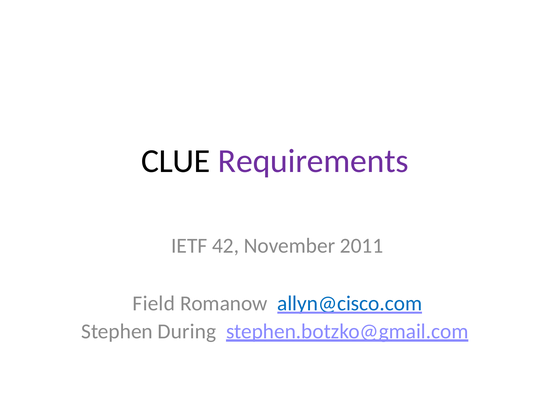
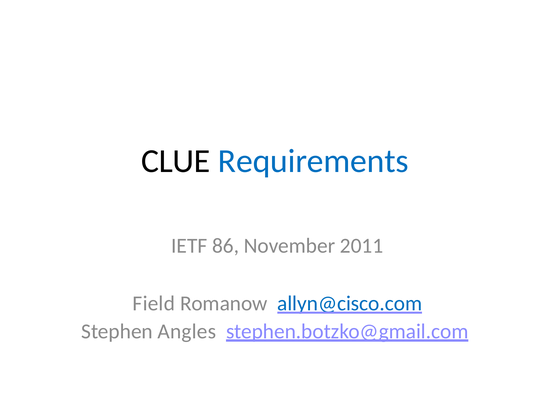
Requirements colour: purple -> blue
42: 42 -> 86
During: During -> Angles
